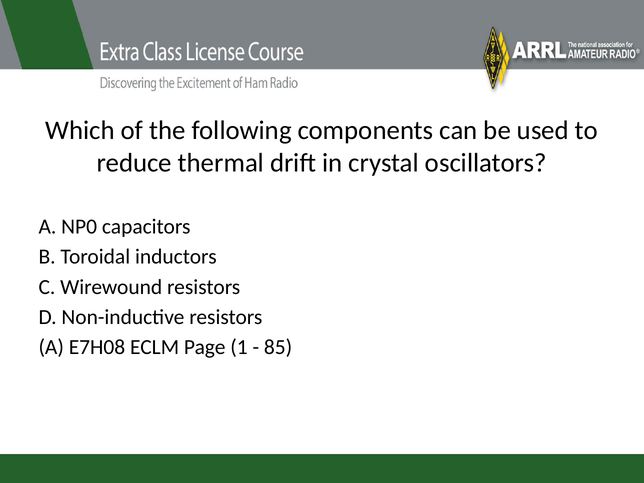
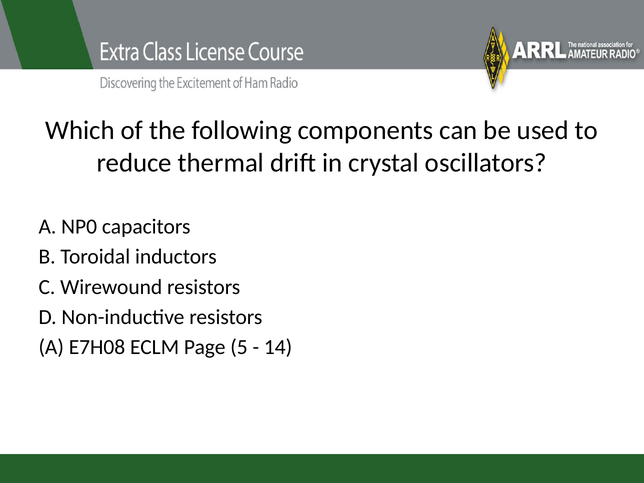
1: 1 -> 5
85: 85 -> 14
